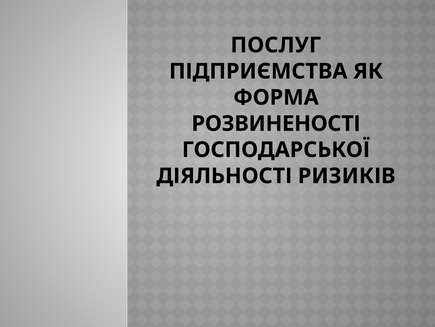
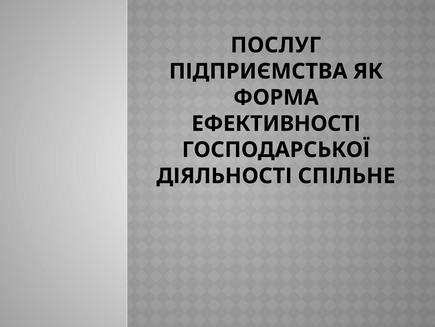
РОЗВИНЕНОСТІ: РОЗВИНЕНОСТІ -> ЕФЕКТИВНОСТІ
РИЗИКІВ: РИЗИКІВ -> СПІЛЬНЕ
